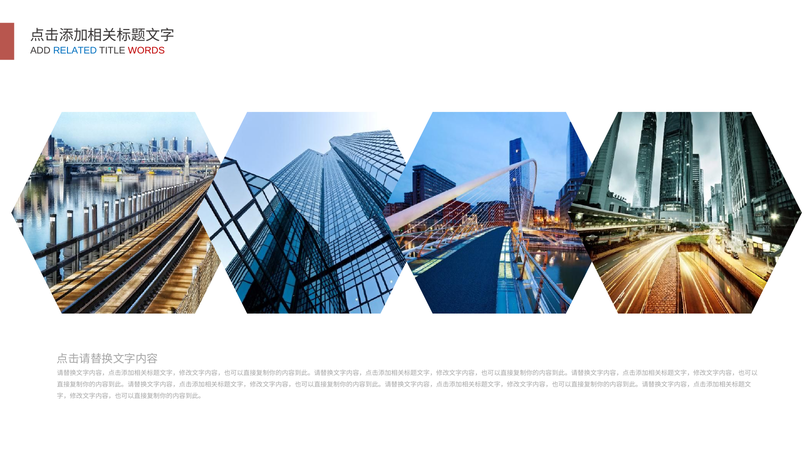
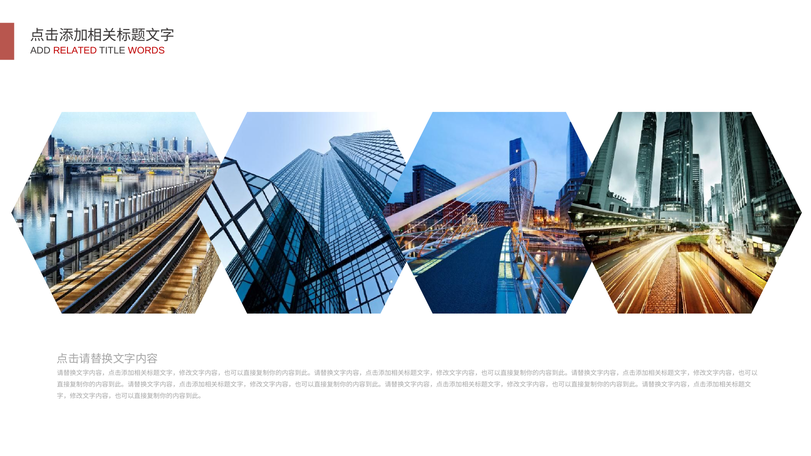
RELATED colour: blue -> red
